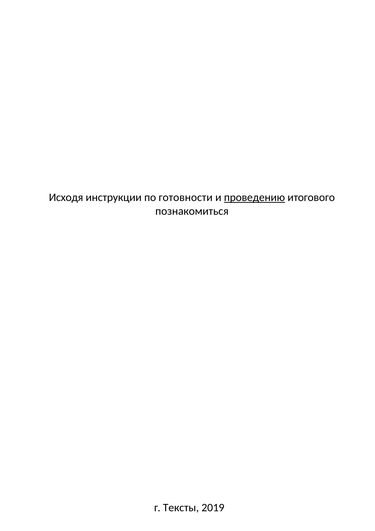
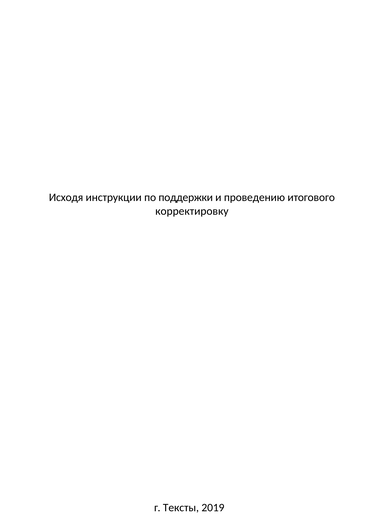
готовности: готовности -> поддержки
проведению underline: present -> none
познакомиться: познакомиться -> корректировку
